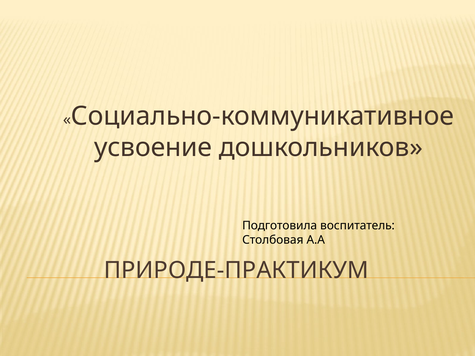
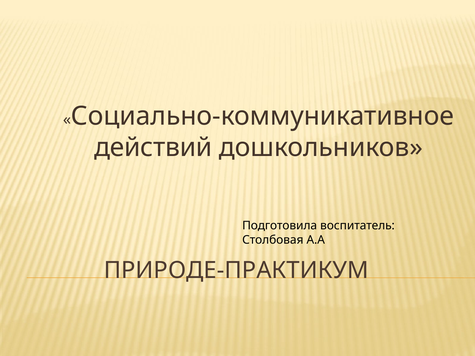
усвоение: усвоение -> действий
